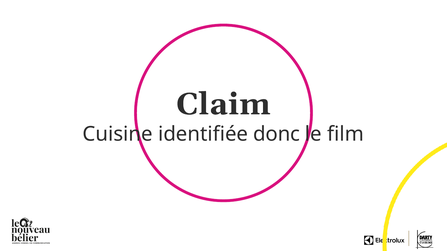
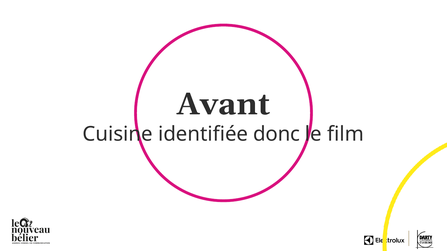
Claim: Claim -> Avant
